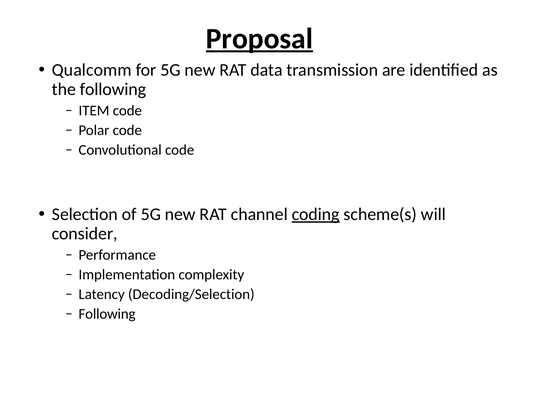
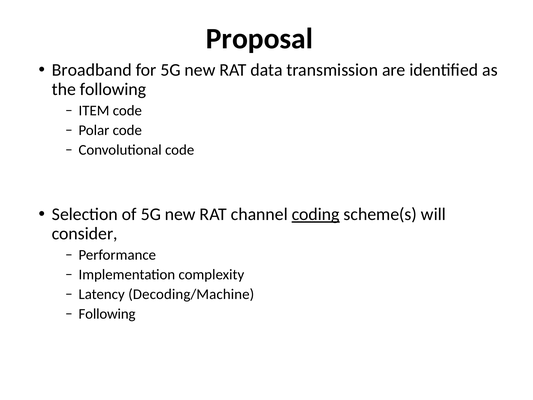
Proposal underline: present -> none
Qualcomm: Qualcomm -> Broadband
Decoding/Selection: Decoding/Selection -> Decoding/Machine
